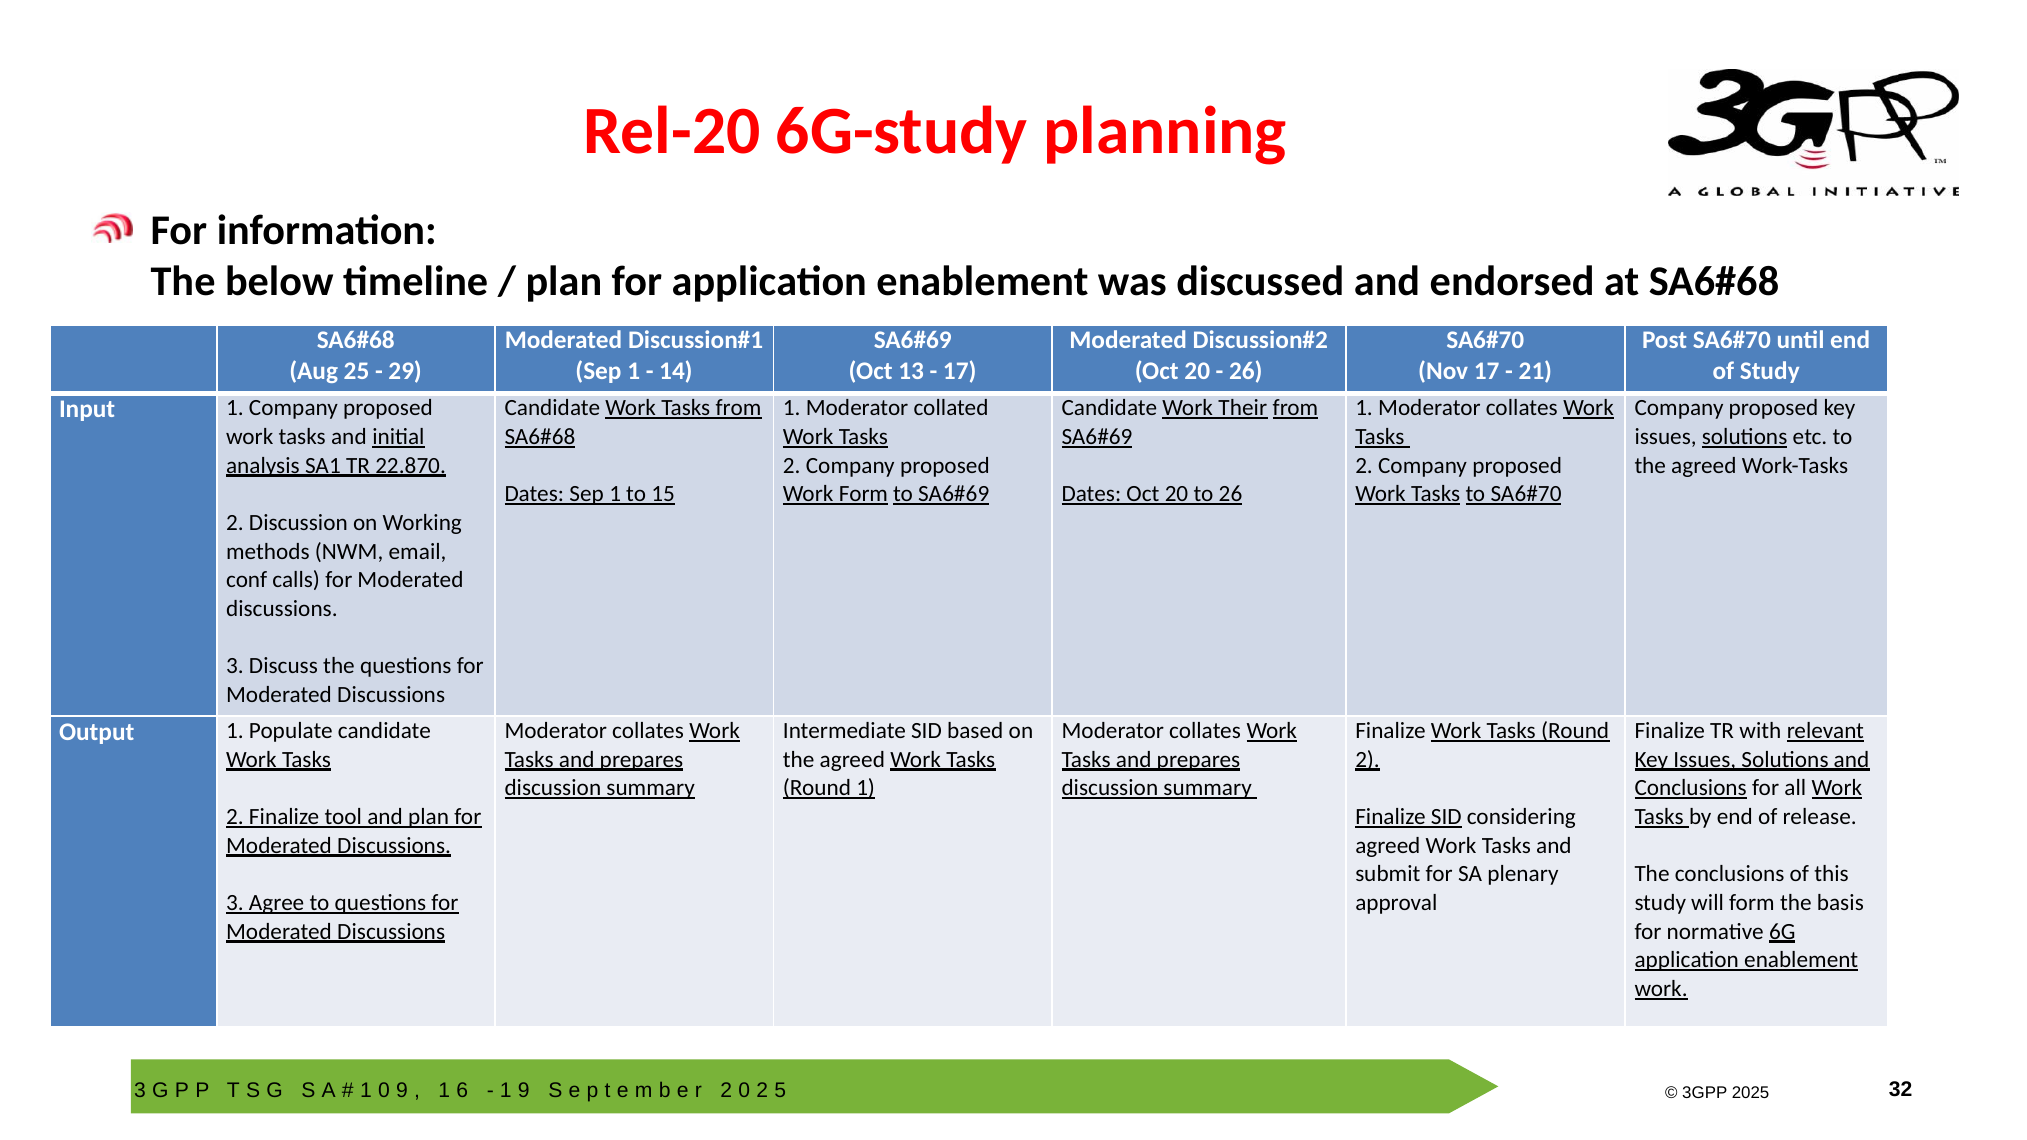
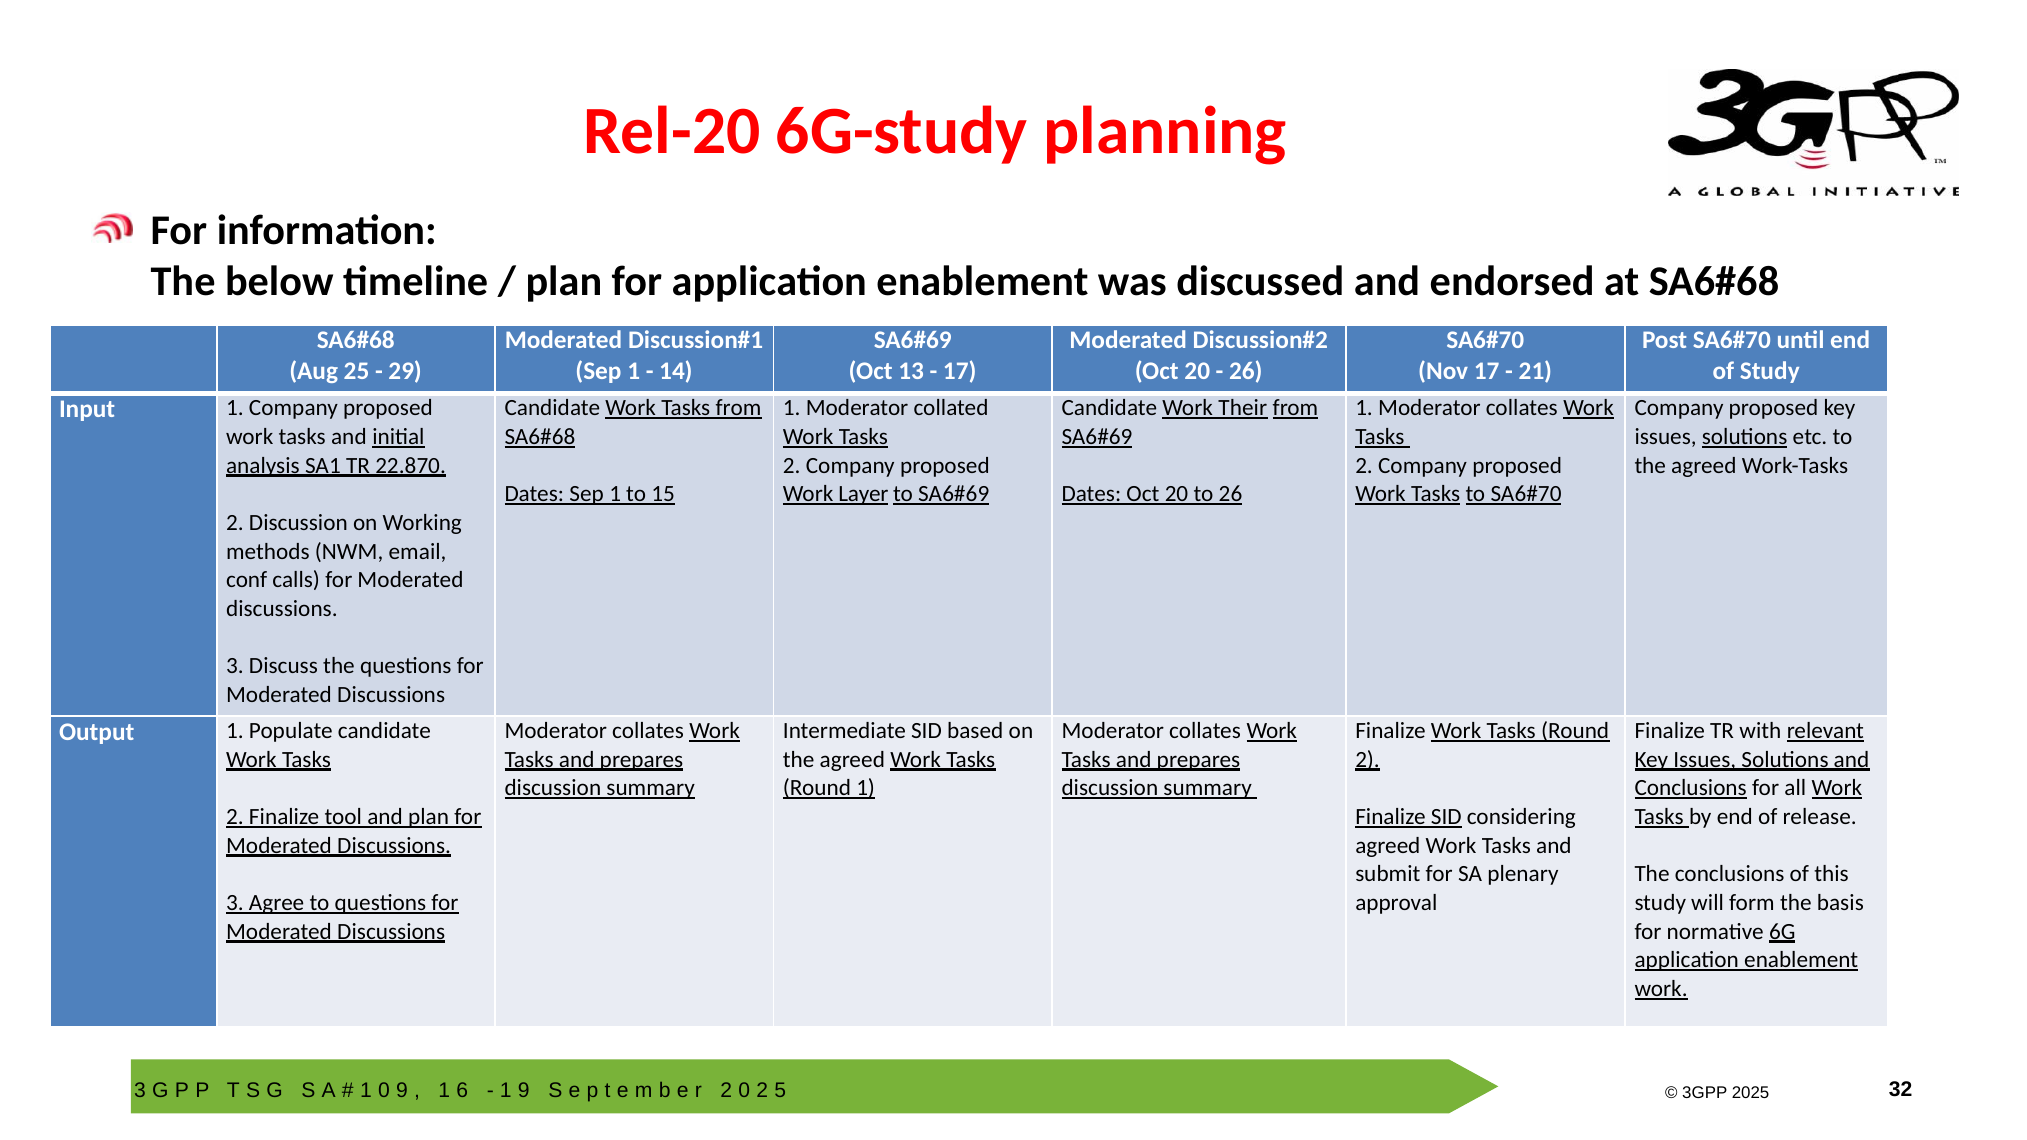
Work Form: Form -> Layer
